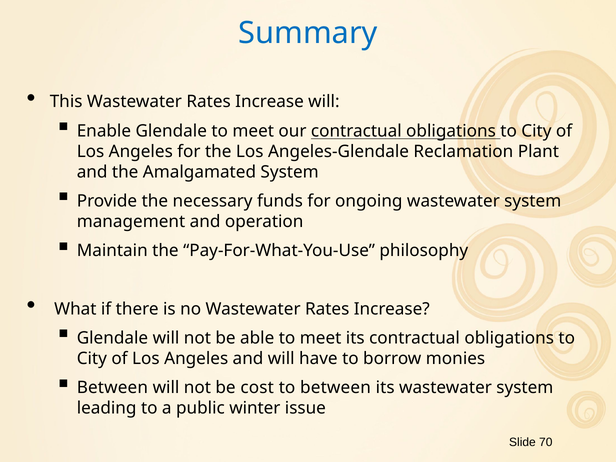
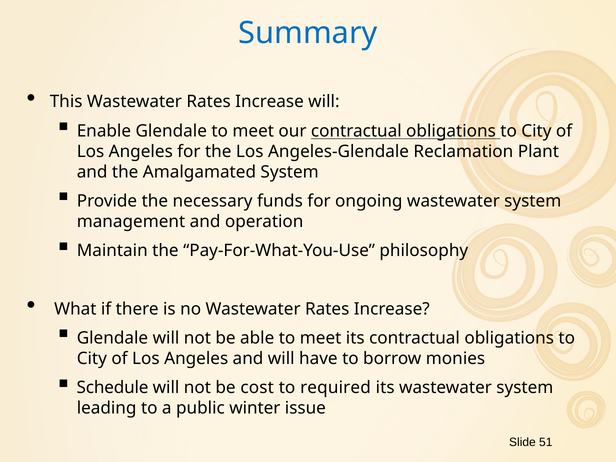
Between at (112, 388): Between -> Schedule
to between: between -> required
70: 70 -> 51
